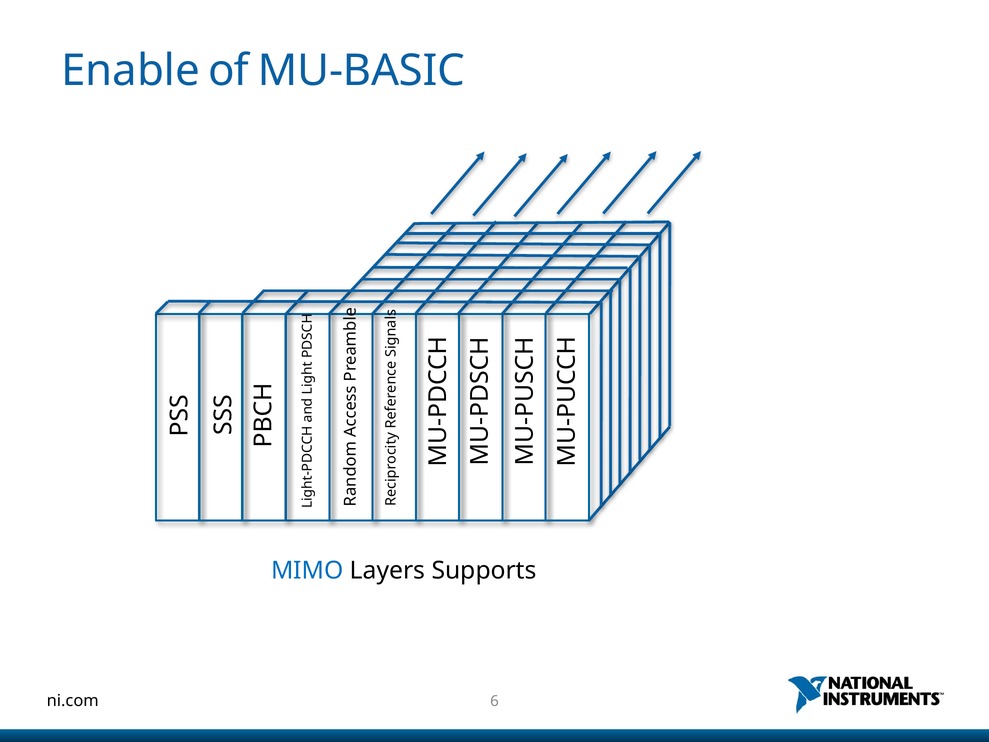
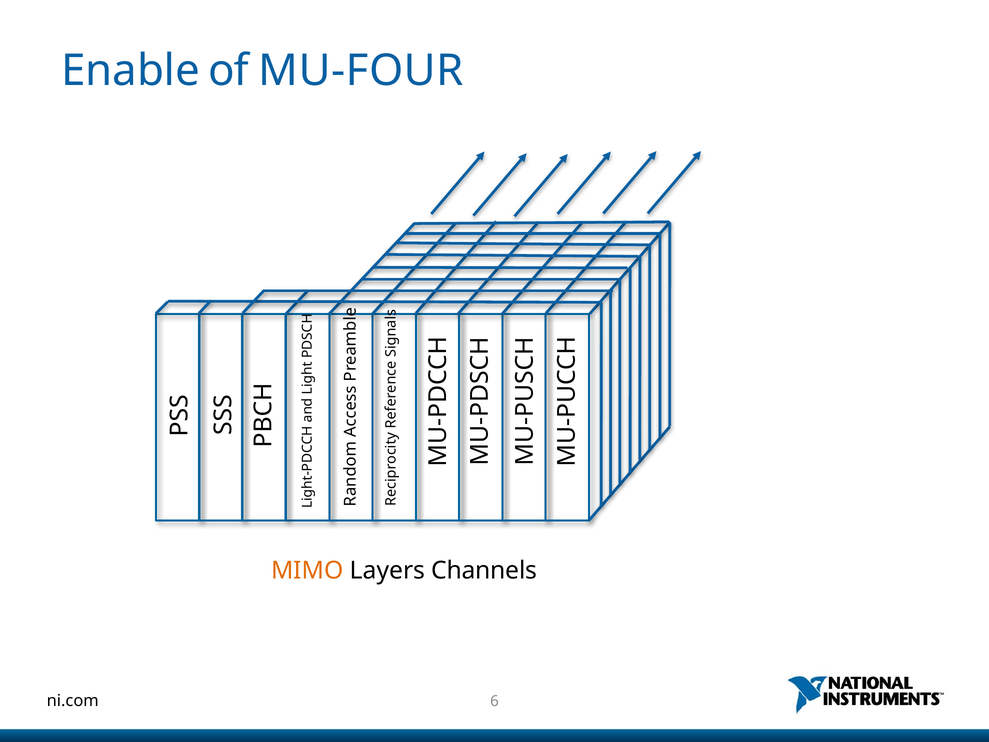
MU-BASIC: MU-BASIC -> MU-FOUR
MIMO colour: blue -> orange
Supports: Supports -> Channels
